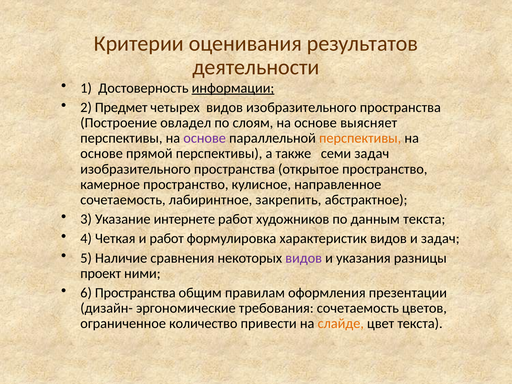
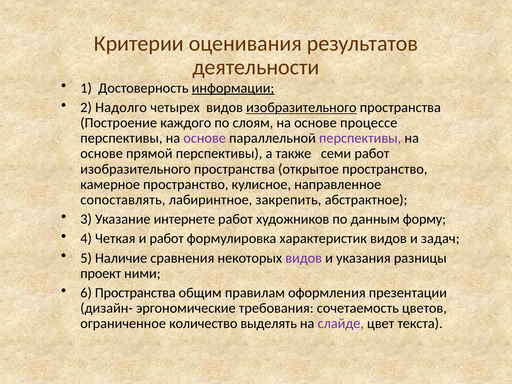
Предмет: Предмет -> Надолго
изобразительного at (301, 108) underline: none -> present
овладел: овладел -> каждого
выясняет: выясняет -> процессе
перспективы at (360, 138) colour: orange -> purple
семи задач: задач -> работ
сочетаемость at (123, 200): сочетаемость -> сопоставлять
данным текста: текста -> форму
привести: привести -> выделять
слайде colour: orange -> purple
